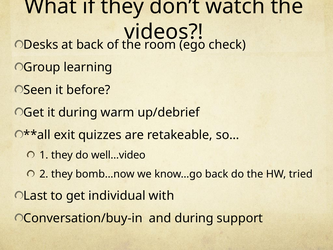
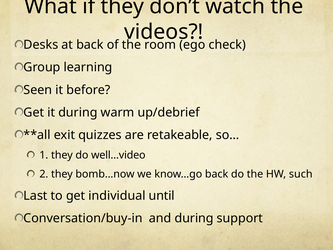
tried: tried -> such
with: with -> until
